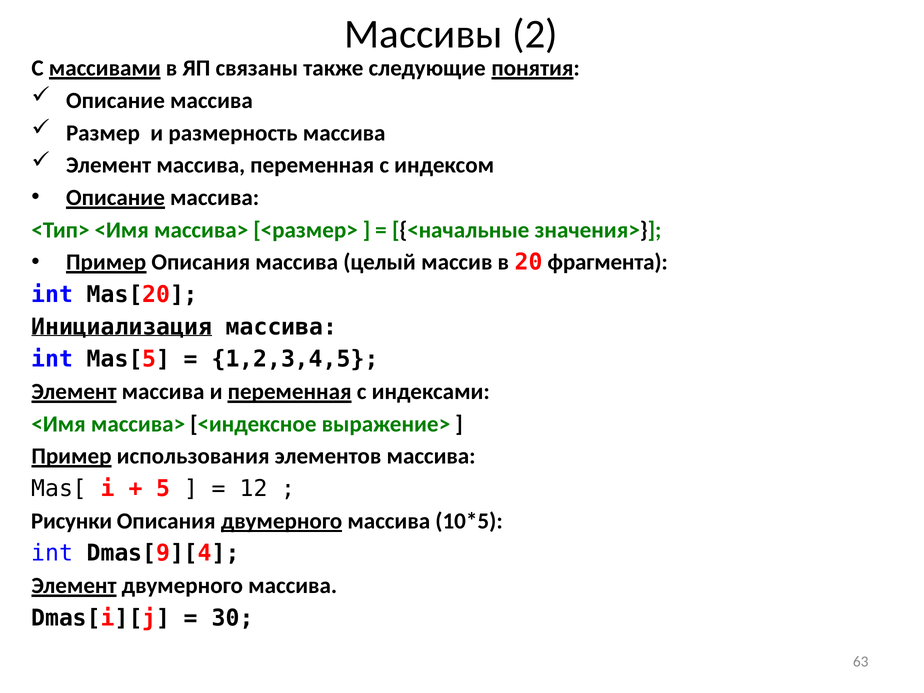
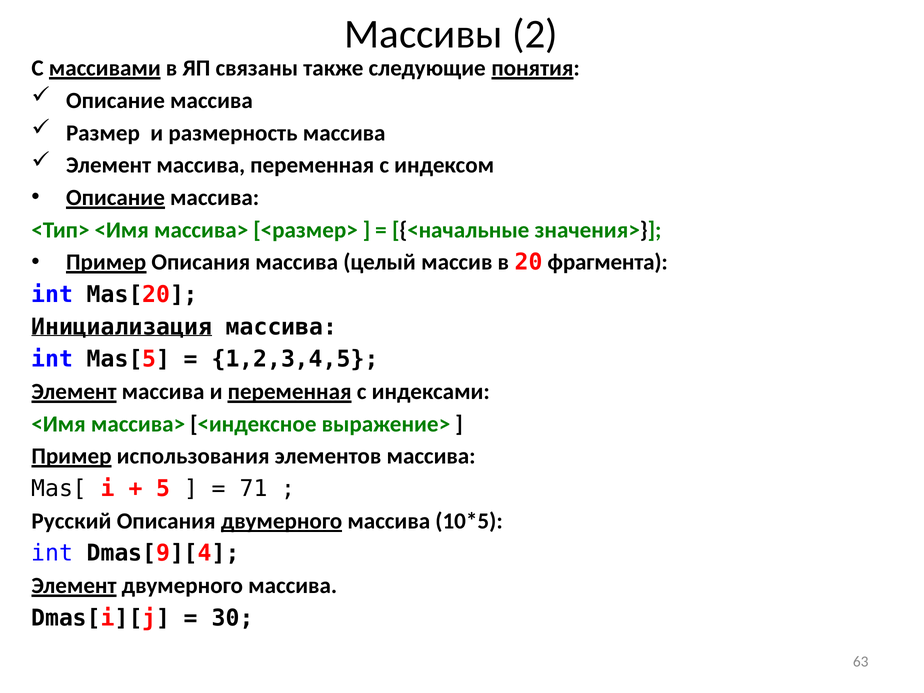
12: 12 -> 71
Рисунки: Рисунки -> Русский
